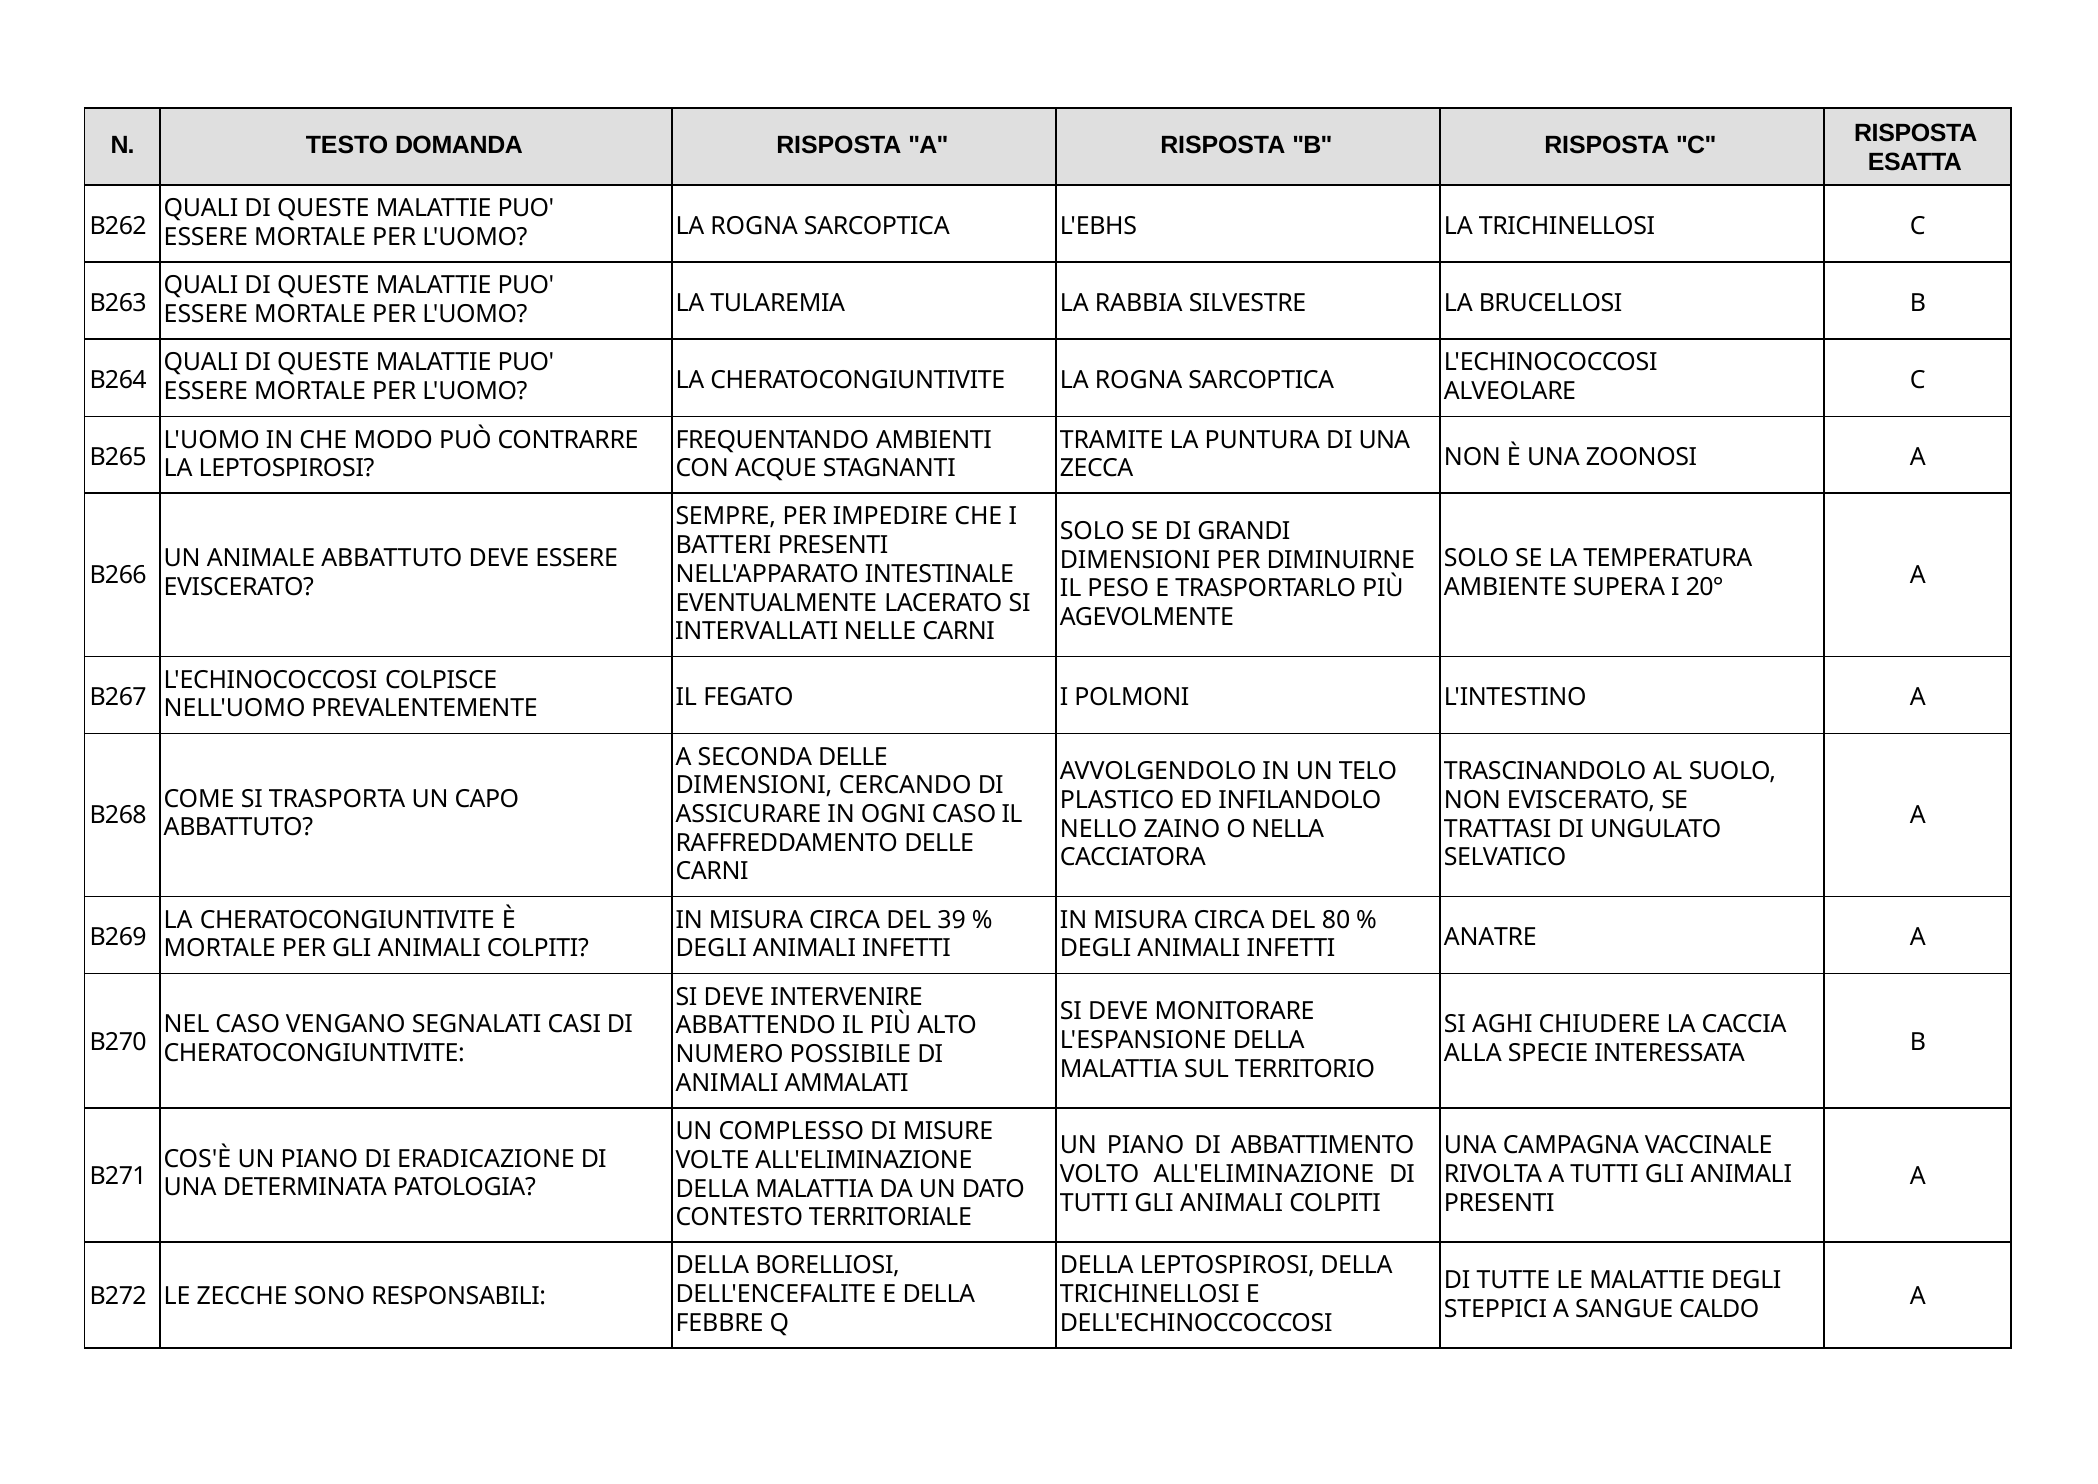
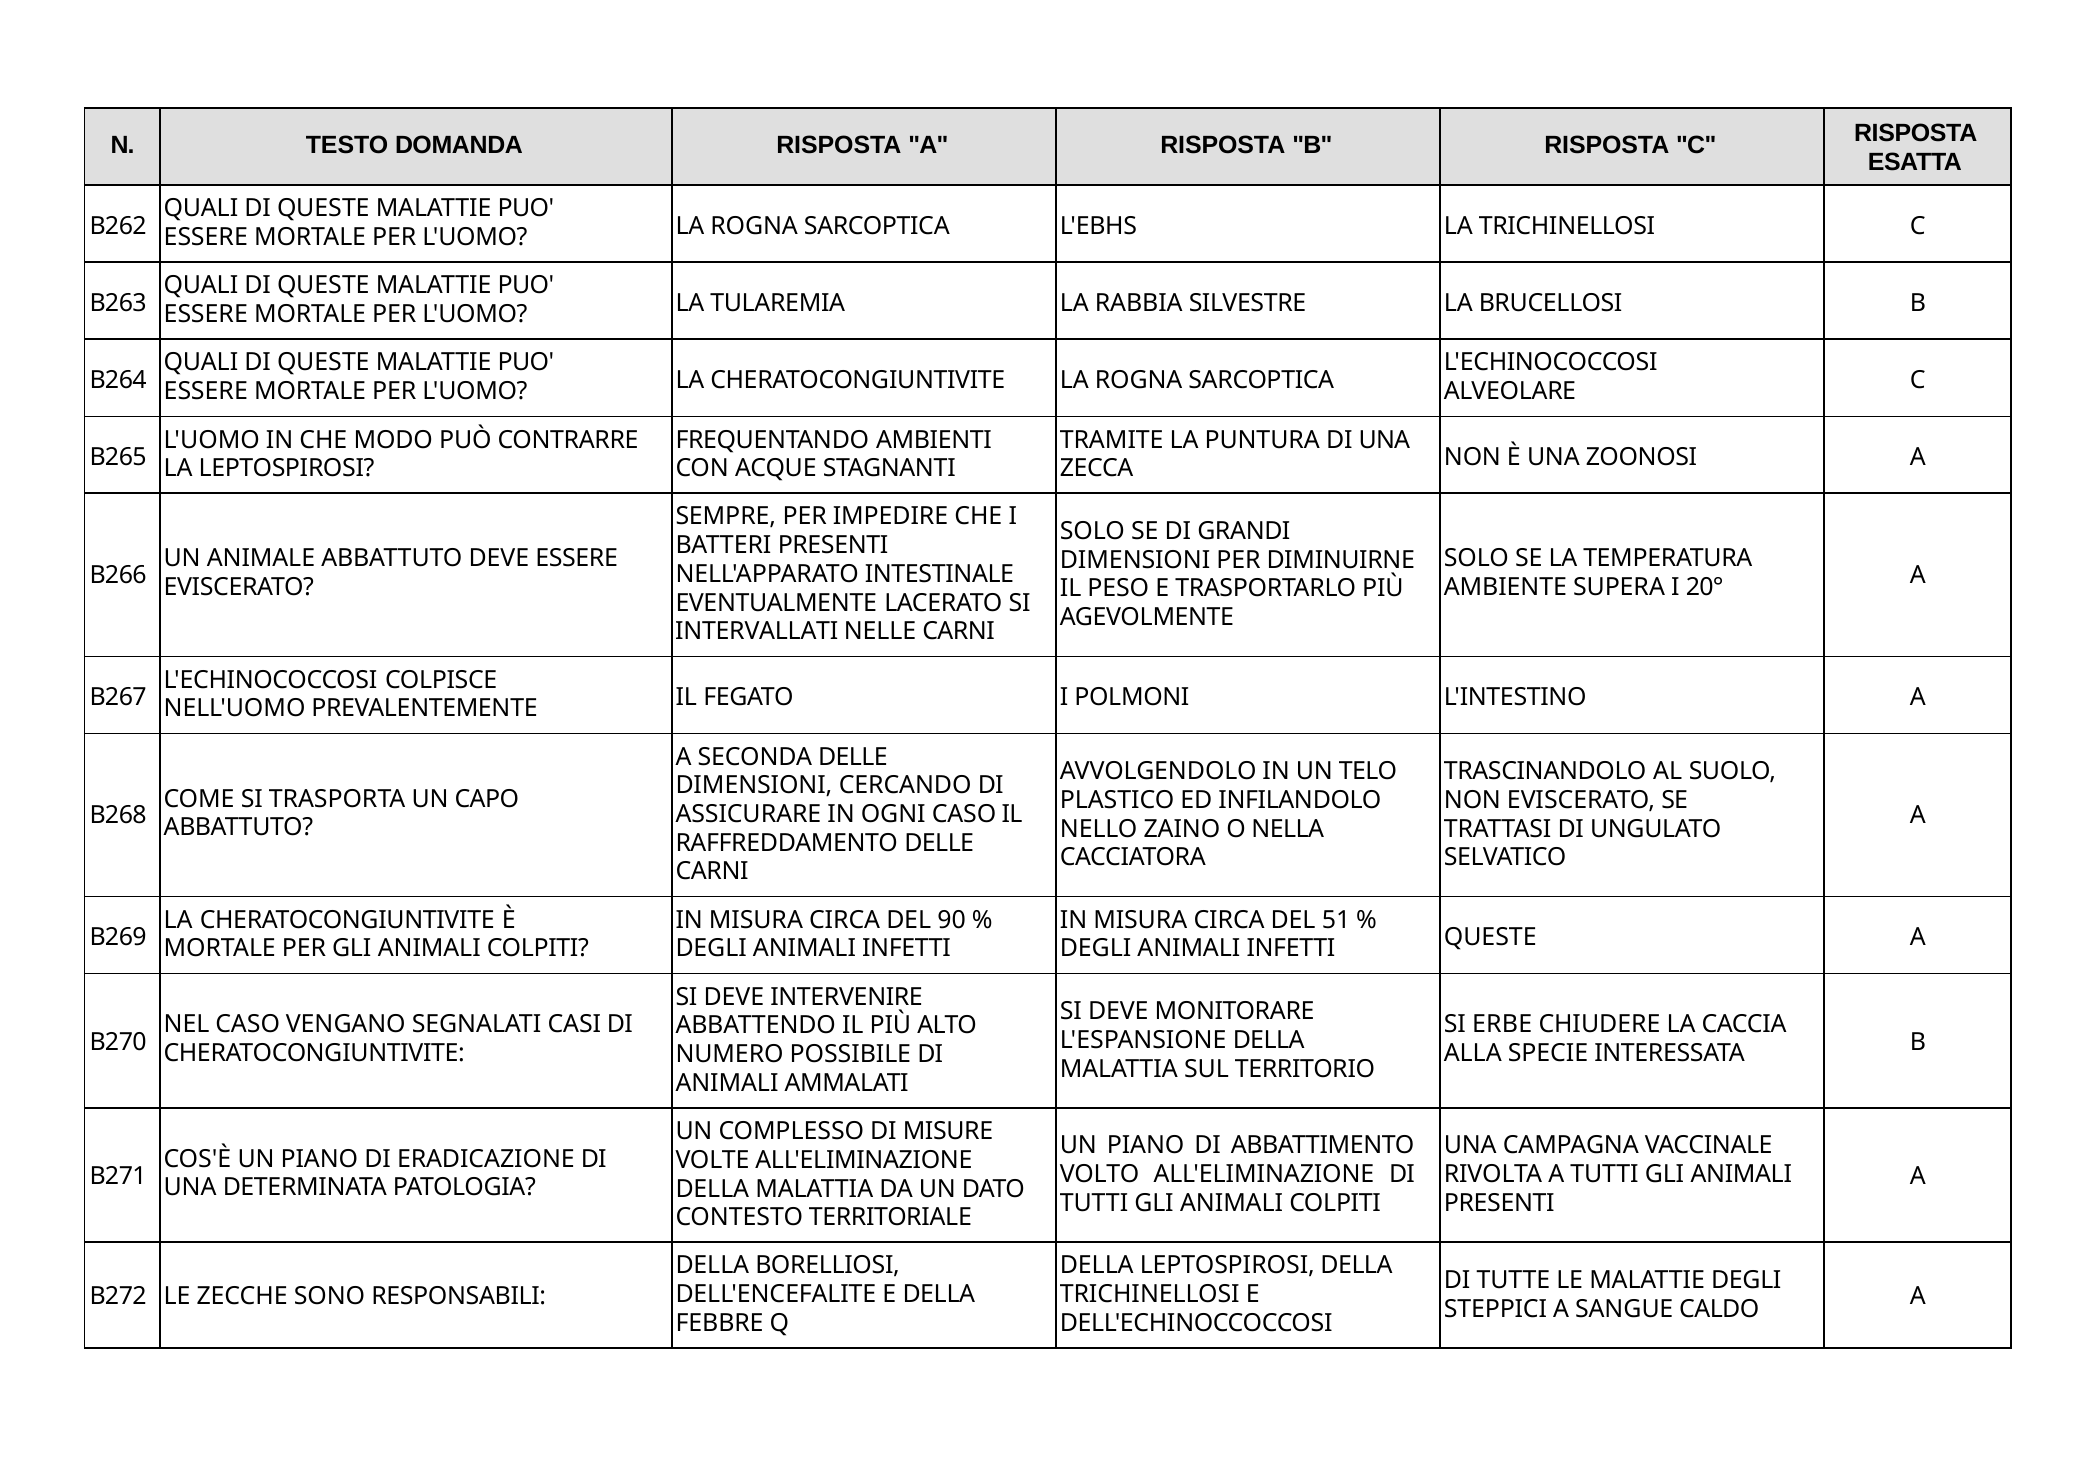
39: 39 -> 90
80: 80 -> 51
INFETTI ANATRE: ANATRE -> QUESTE
AGHI: AGHI -> ERBE
